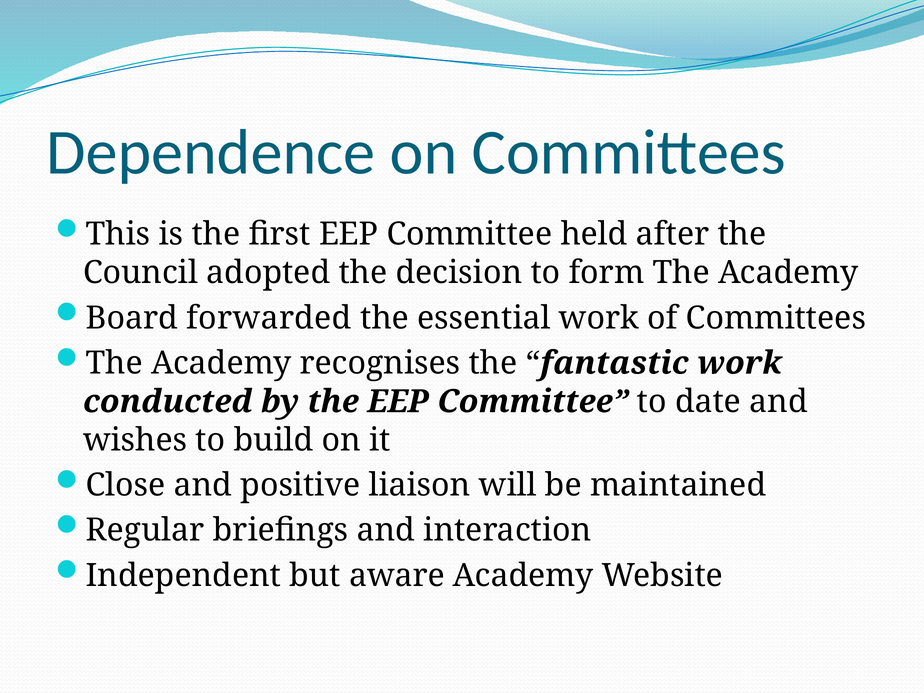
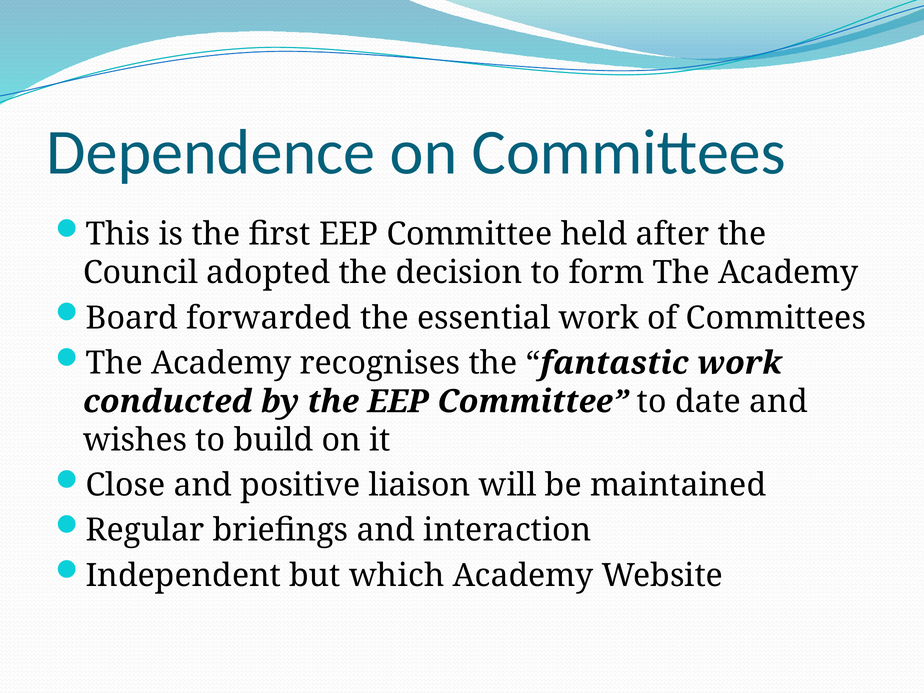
aware: aware -> which
